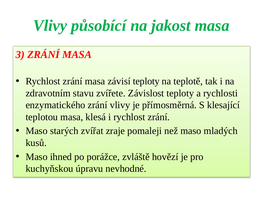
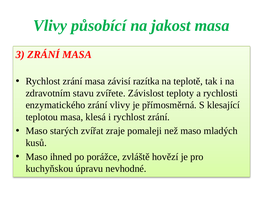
závisí teploty: teploty -> razítka
